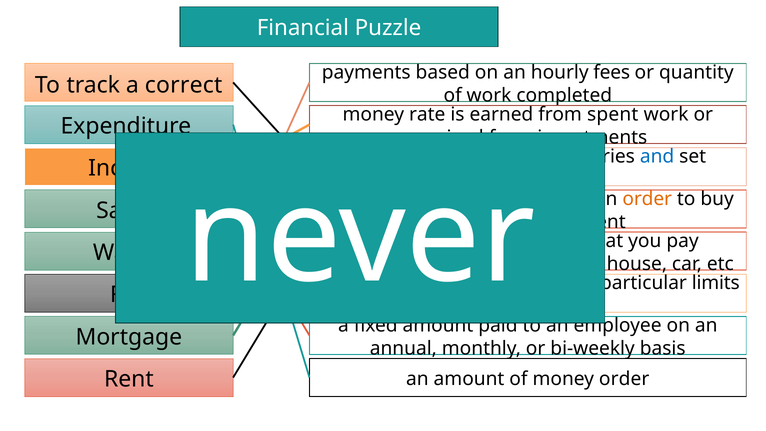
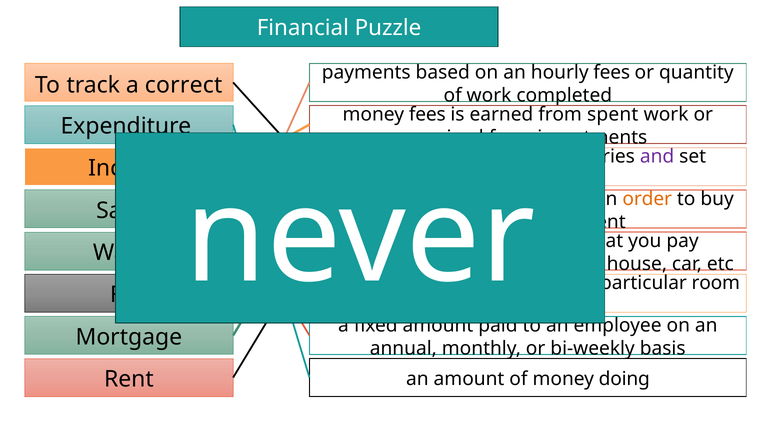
money rate: rate -> fees
and colour: blue -> purple
particular limits: limits -> room
money order: order -> doing
